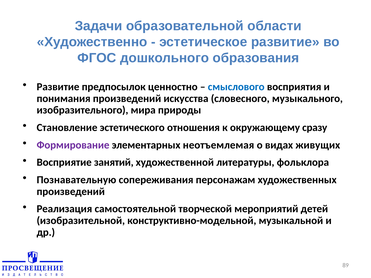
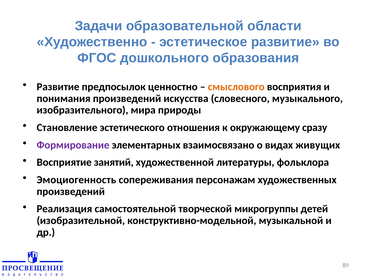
смыслового colour: blue -> orange
неотъемлемая: неотъемлемая -> взаимосвязано
Познавательную: Познавательную -> Эмоциогенность
мероприятий: мероприятий -> микрогруппы
